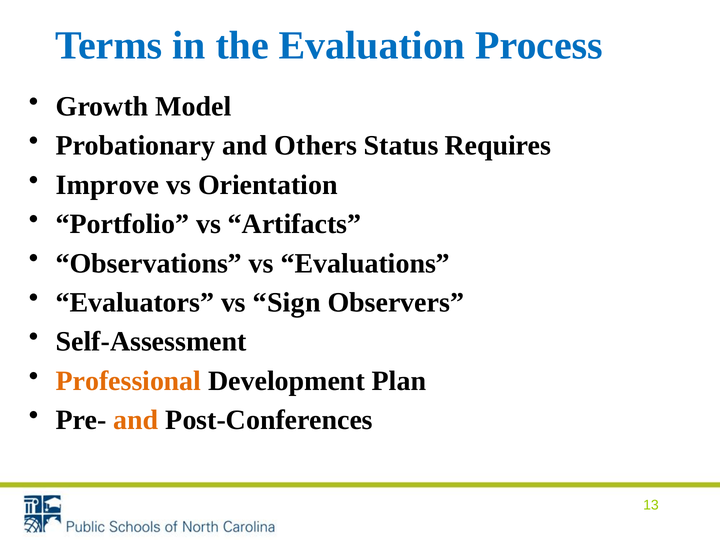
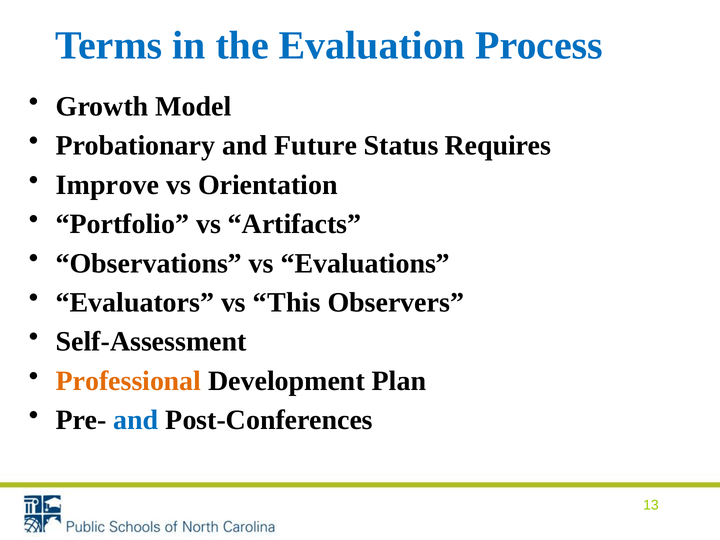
Others: Others -> Future
Sign: Sign -> This
and at (136, 420) colour: orange -> blue
